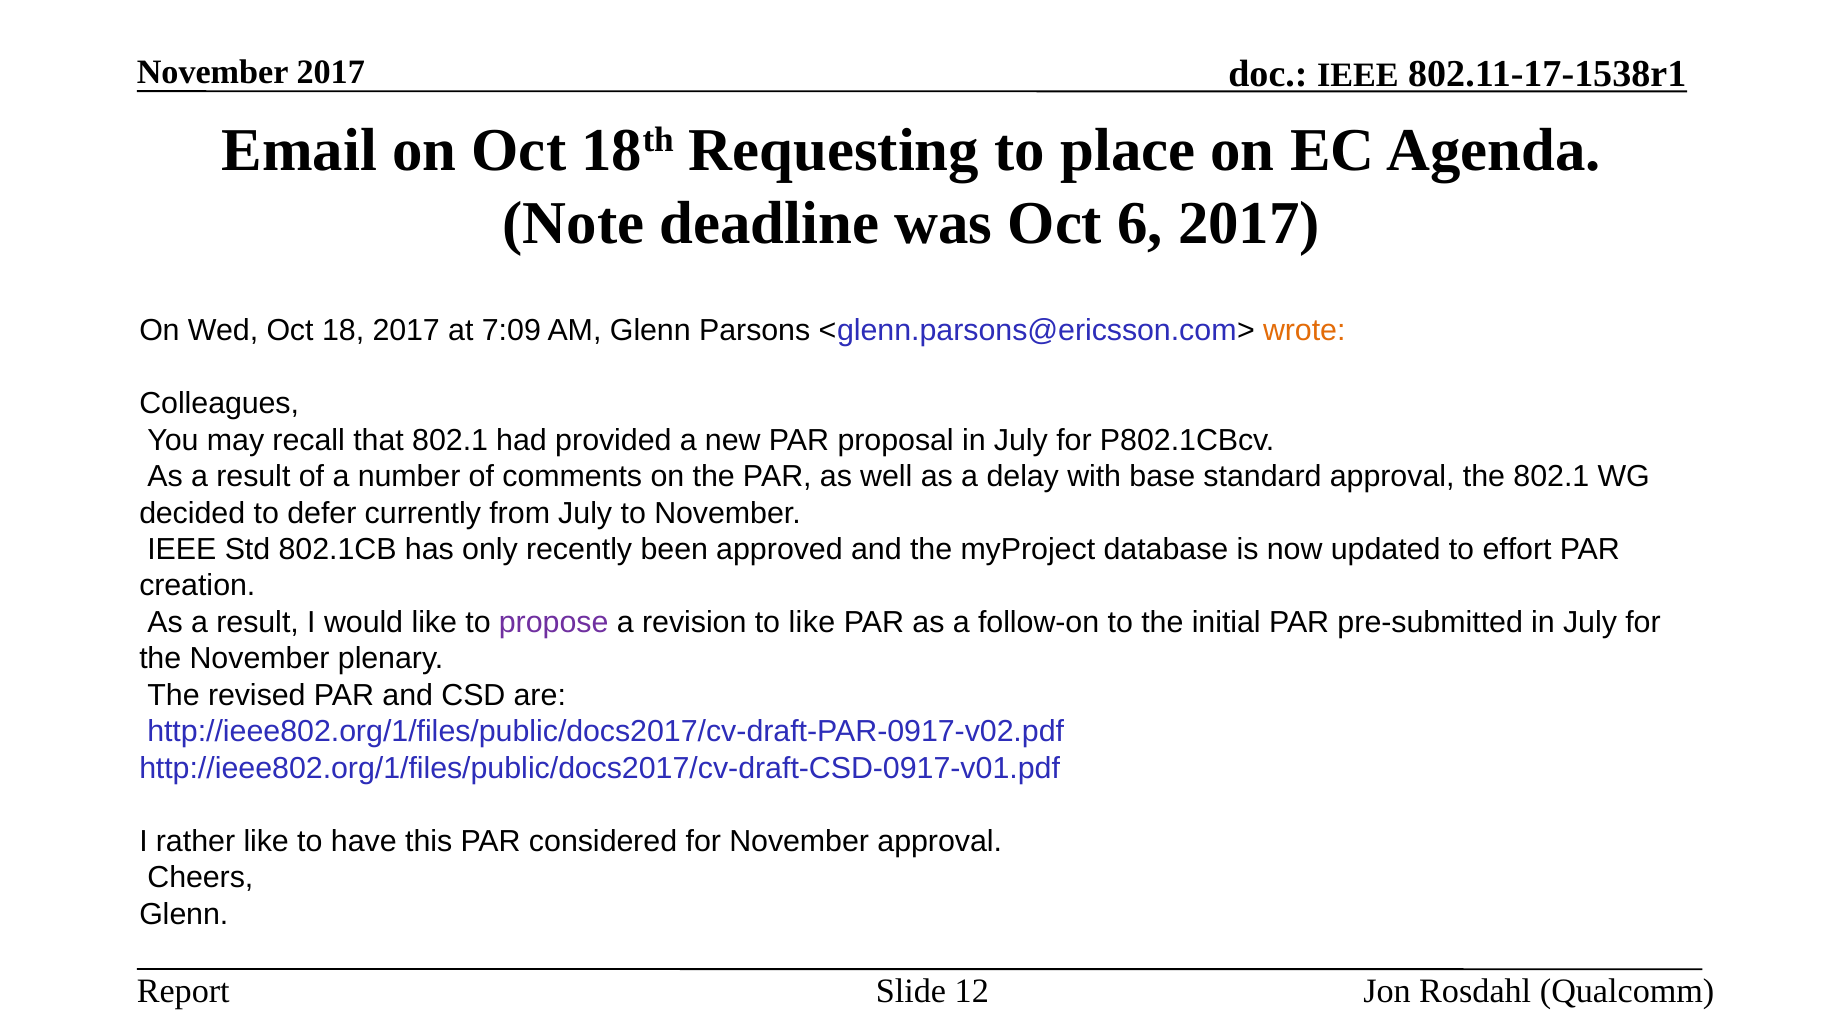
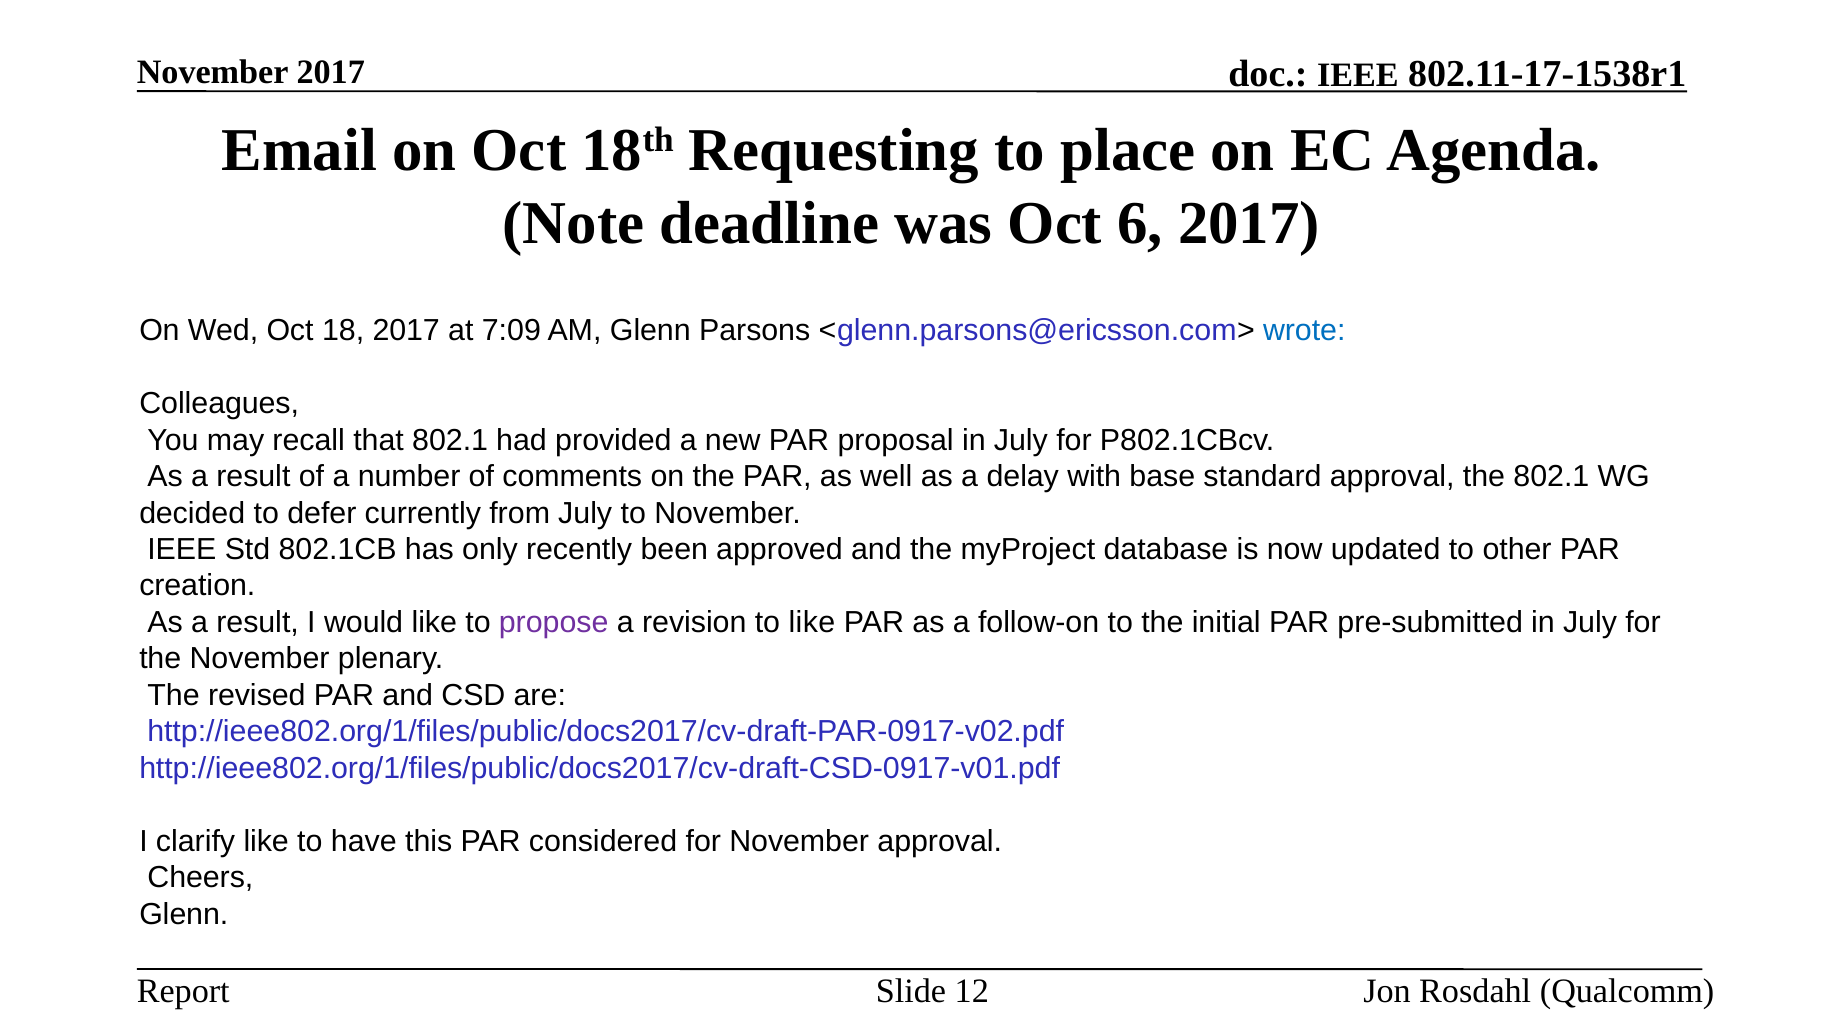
wrote colour: orange -> blue
effort: effort -> other
rather: rather -> clarify
